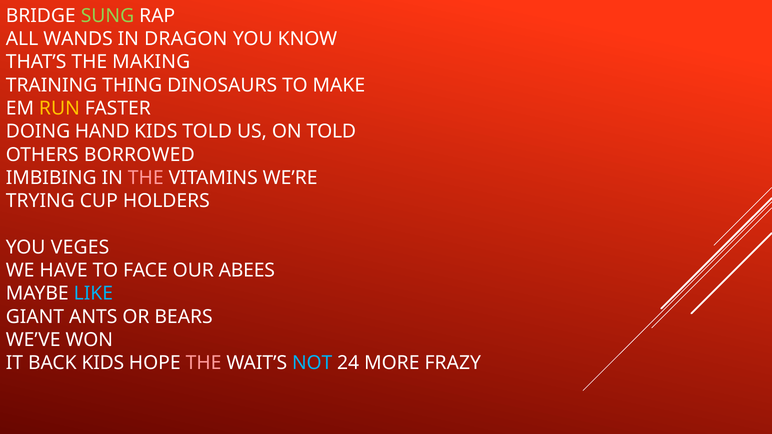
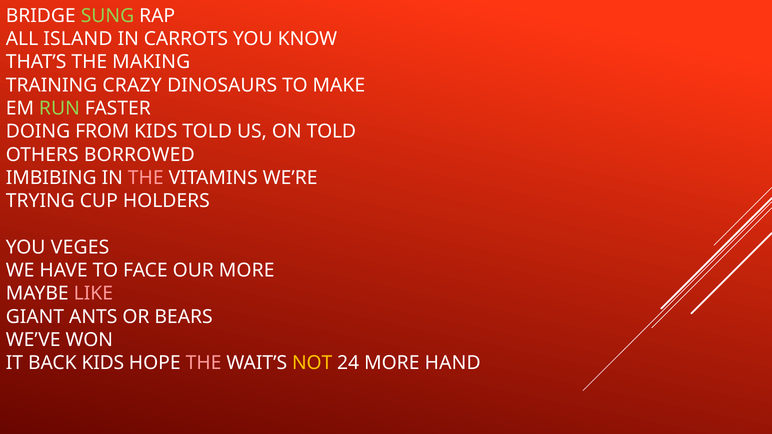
WANDS: WANDS -> ISLAND
DRAGON: DRAGON -> CARROTS
THING: THING -> CRAZY
RUN colour: yellow -> light green
HAND: HAND -> FROM
OUR ABEES: ABEES -> MORE
LIKE colour: light blue -> pink
NOT colour: light blue -> yellow
FRAZY: FRAZY -> HAND
